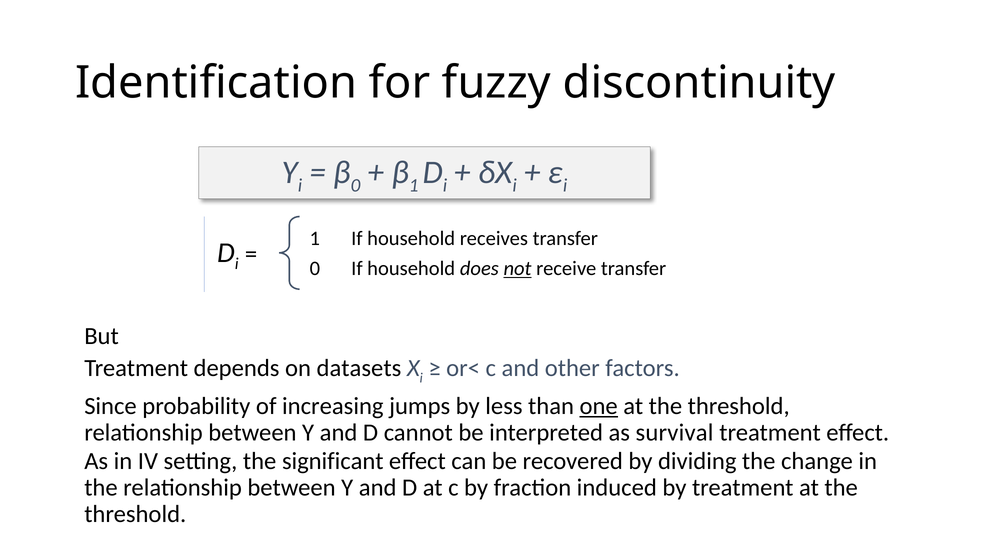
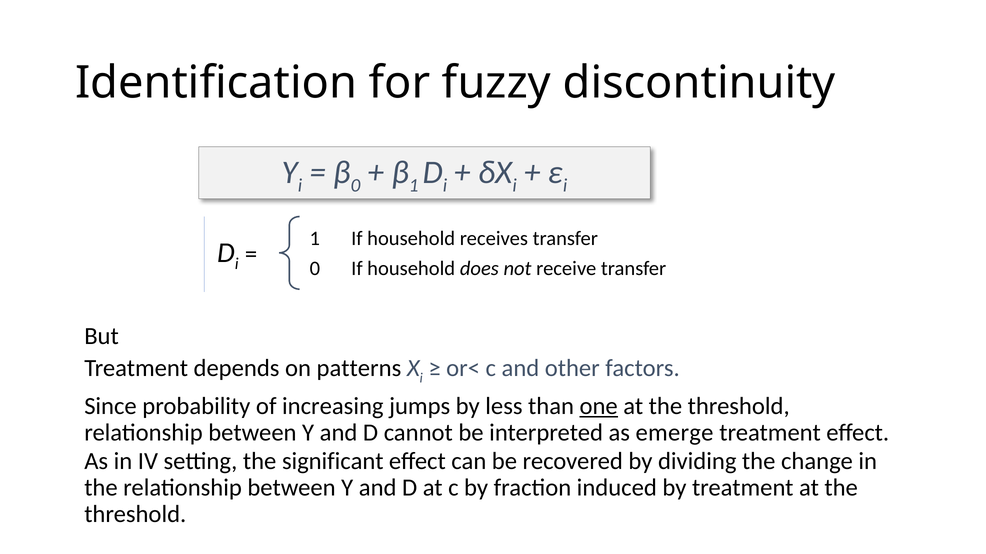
not underline: present -> none
datasets: datasets -> patterns
survival: survival -> emerge
